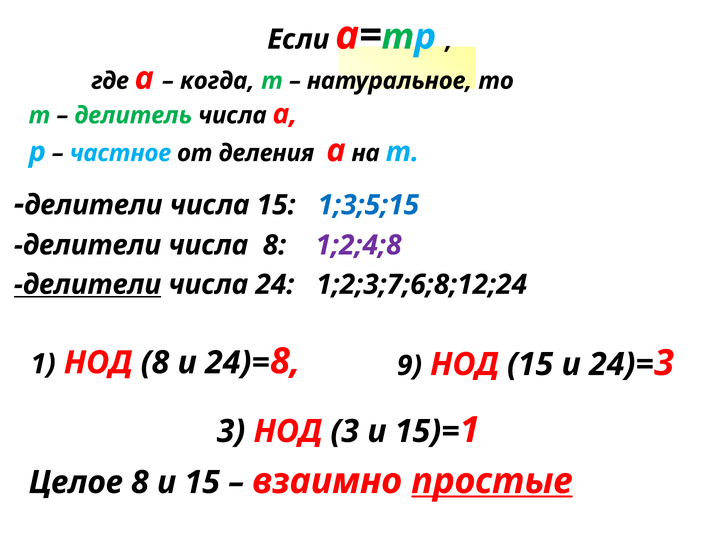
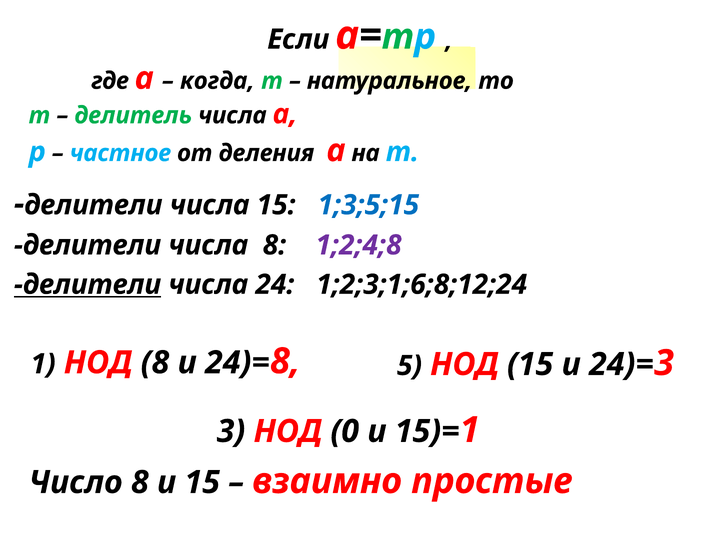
1;2;3;7;6;8;12;24: 1;2;3;7;6;8;12;24 -> 1;2;3;1;6;8;12;24
9: 9 -> 5
НОД 3: 3 -> 0
Целое: Целое -> Число
простые underline: present -> none
